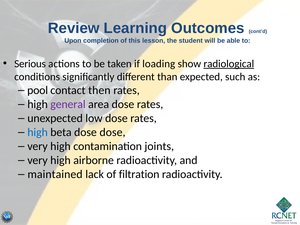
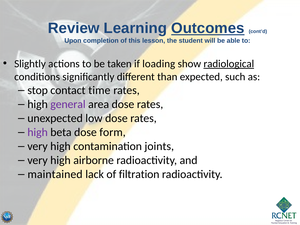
Outcomes underline: none -> present
Serious: Serious -> Slightly
pool: pool -> stop
then: then -> time
high at (38, 132) colour: blue -> purple
dose dose: dose -> form
